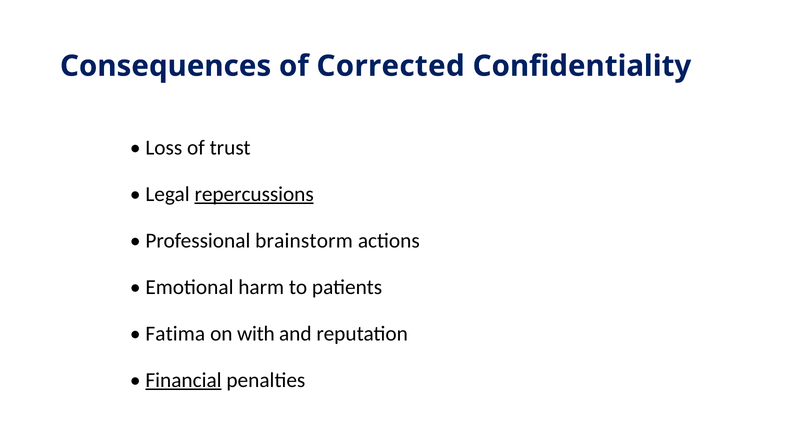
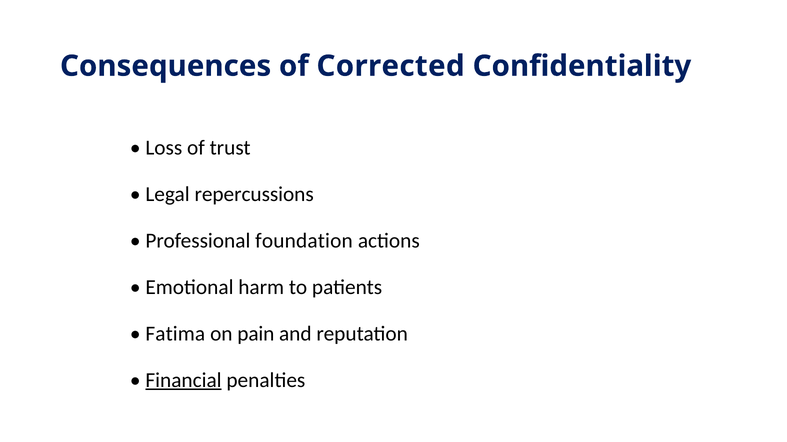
repercussions underline: present -> none
brainstorm: brainstorm -> foundation
with: with -> pain
